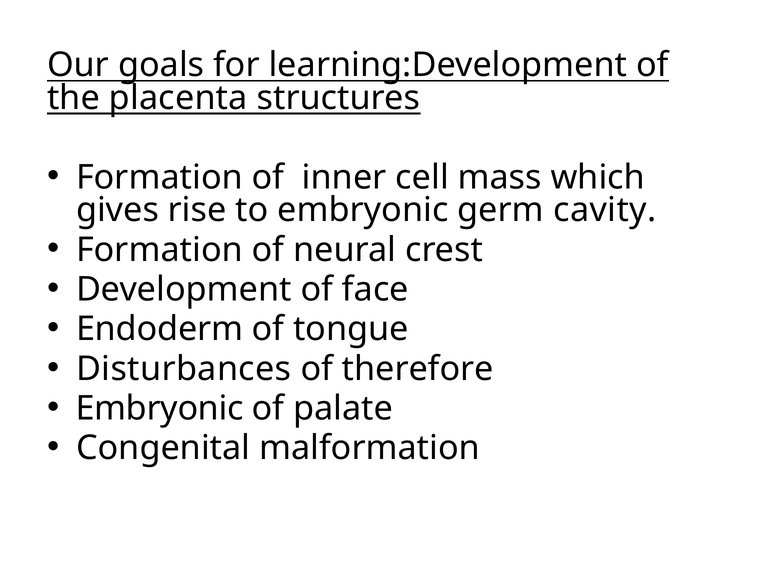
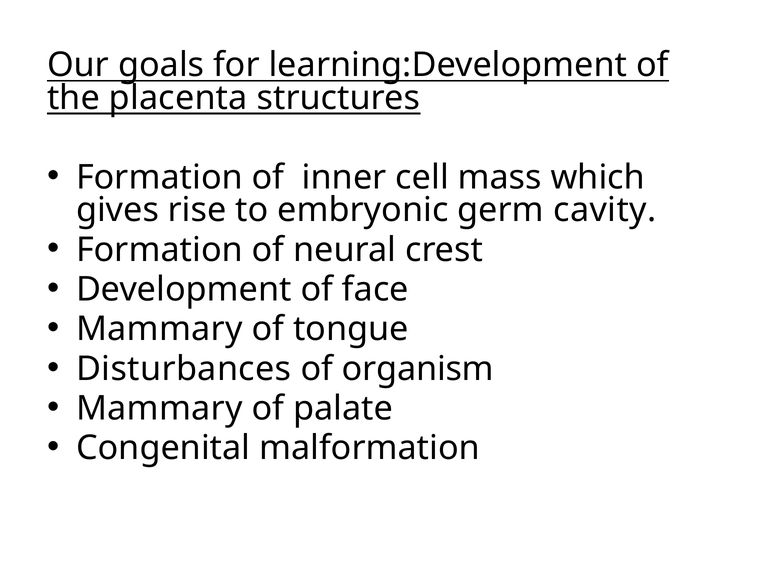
Endoderm at (160, 329): Endoderm -> Mammary
therefore: therefore -> organism
Embryonic at (160, 409): Embryonic -> Mammary
